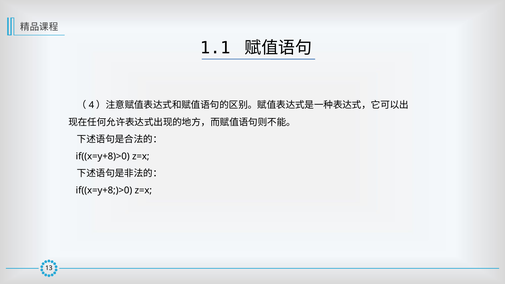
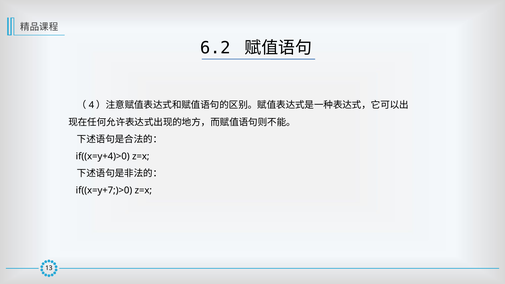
1.1: 1.1 -> 6.2
if((x=y+8)>0: if((x=y+8)>0 -> if((x=y+4)>0
if((x=y+8;)>0: if((x=y+8;)>0 -> if((x=y+7;)>0
